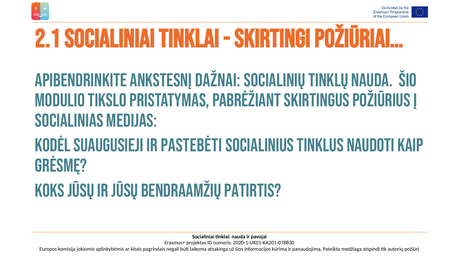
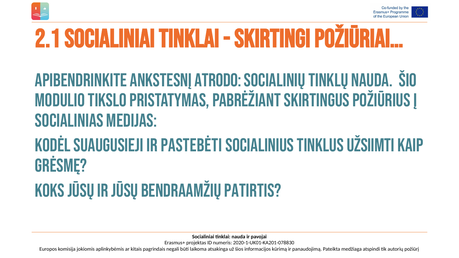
dažnai: dažnai -> atrodo
naudoti: naudoti -> užsiimti
